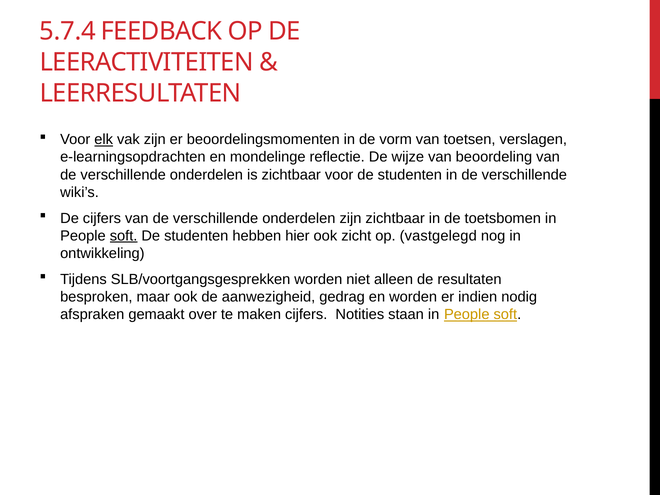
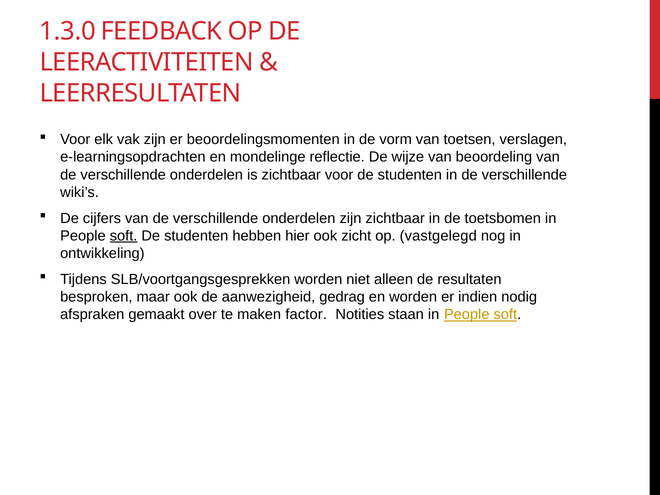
5.7.4: 5.7.4 -> 1.3.0
elk underline: present -> none
maken cijfers: cijfers -> factor
